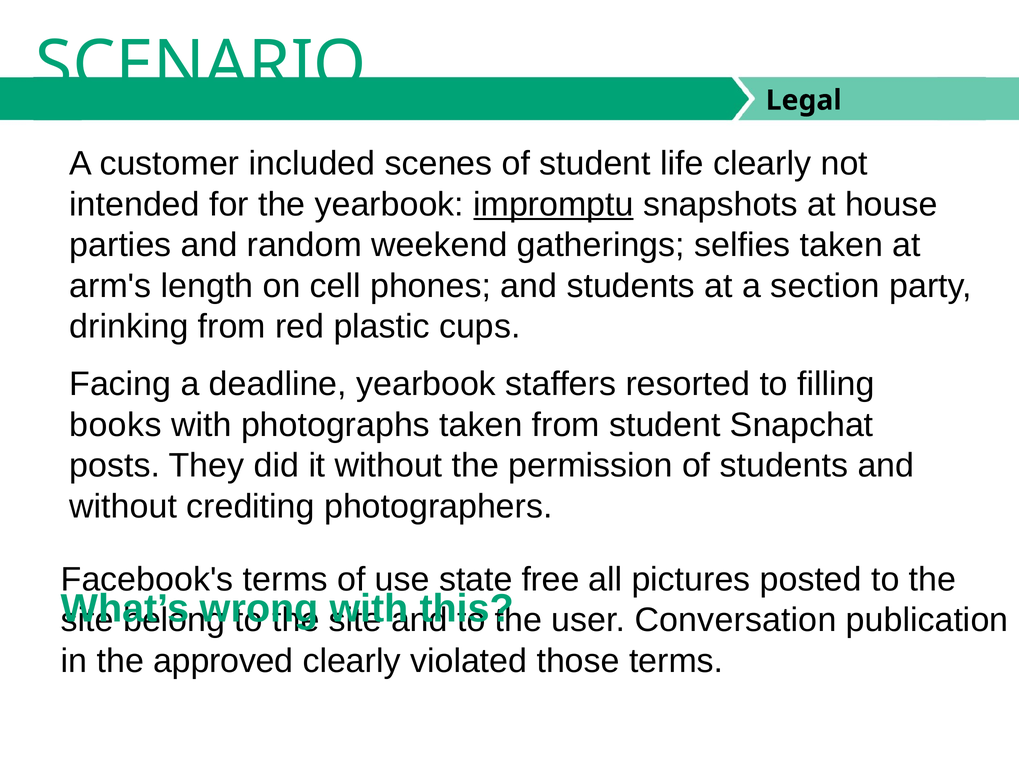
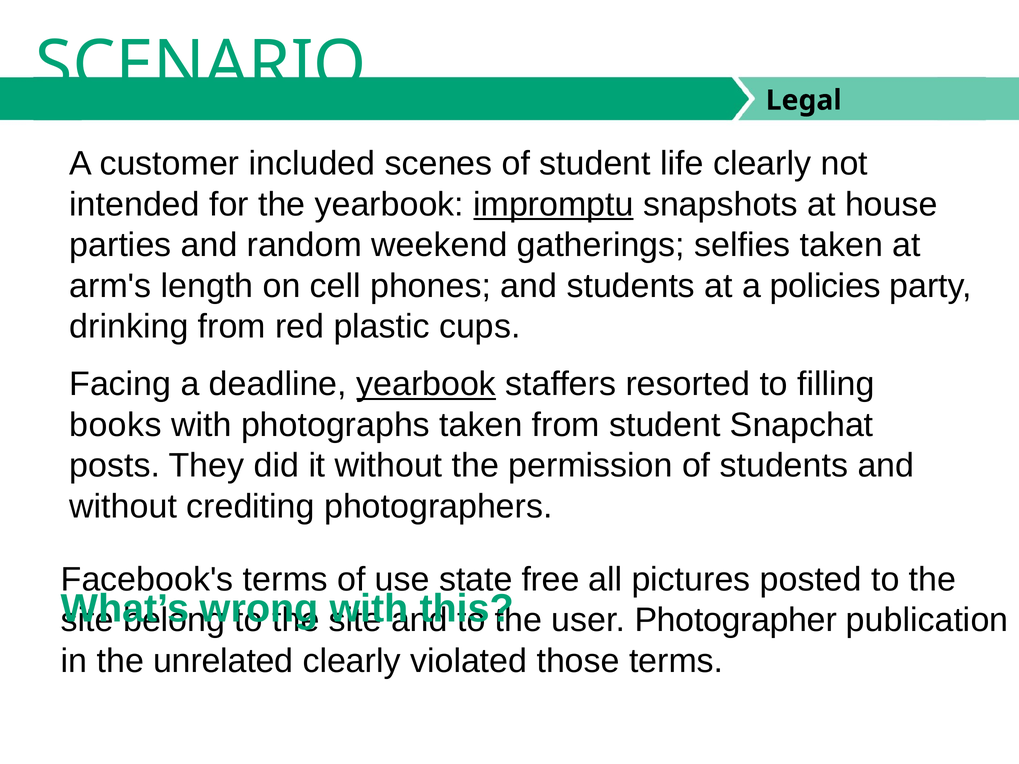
section: section -> policies
yearbook at (426, 384) underline: none -> present
Conversation: Conversation -> Photographer
approved: approved -> unrelated
